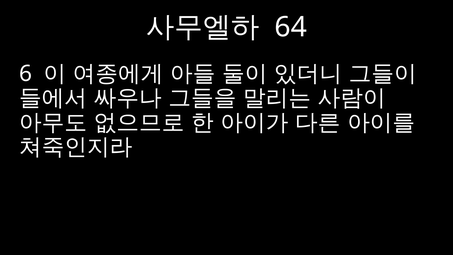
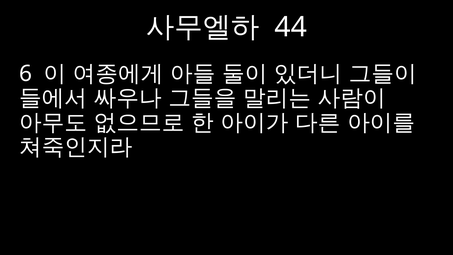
64: 64 -> 44
